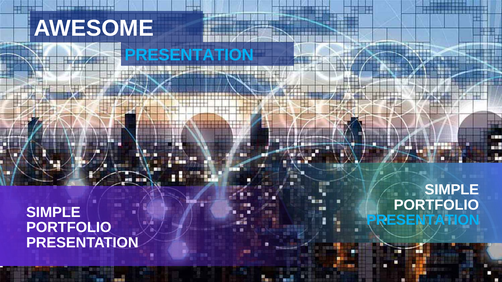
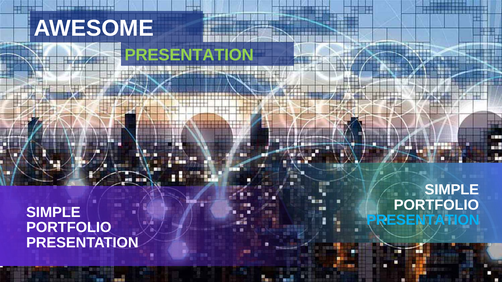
PRESENTATION at (189, 55) colour: light blue -> light green
